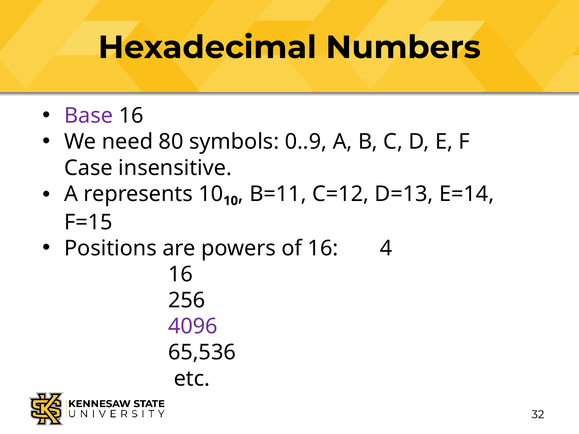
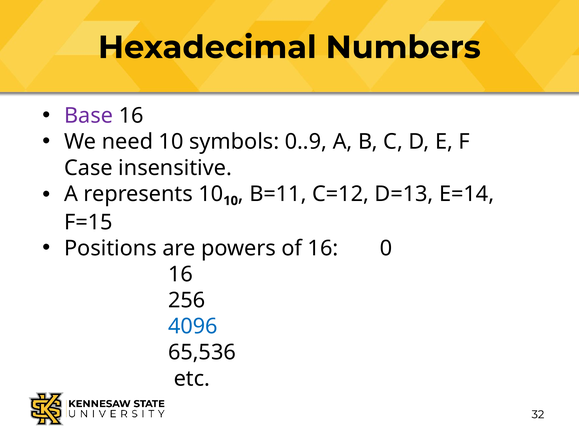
need 80: 80 -> 10
4: 4 -> 0
4096 colour: purple -> blue
